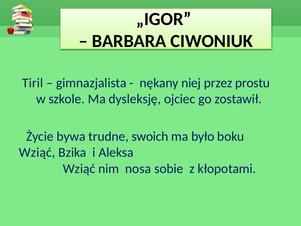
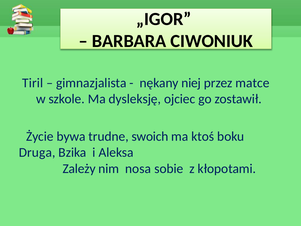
prostu: prostu -> matce
było: było -> ktoś
Wziąć at (37, 152): Wziąć -> Druga
Wziąć at (79, 168): Wziąć -> Zależy
